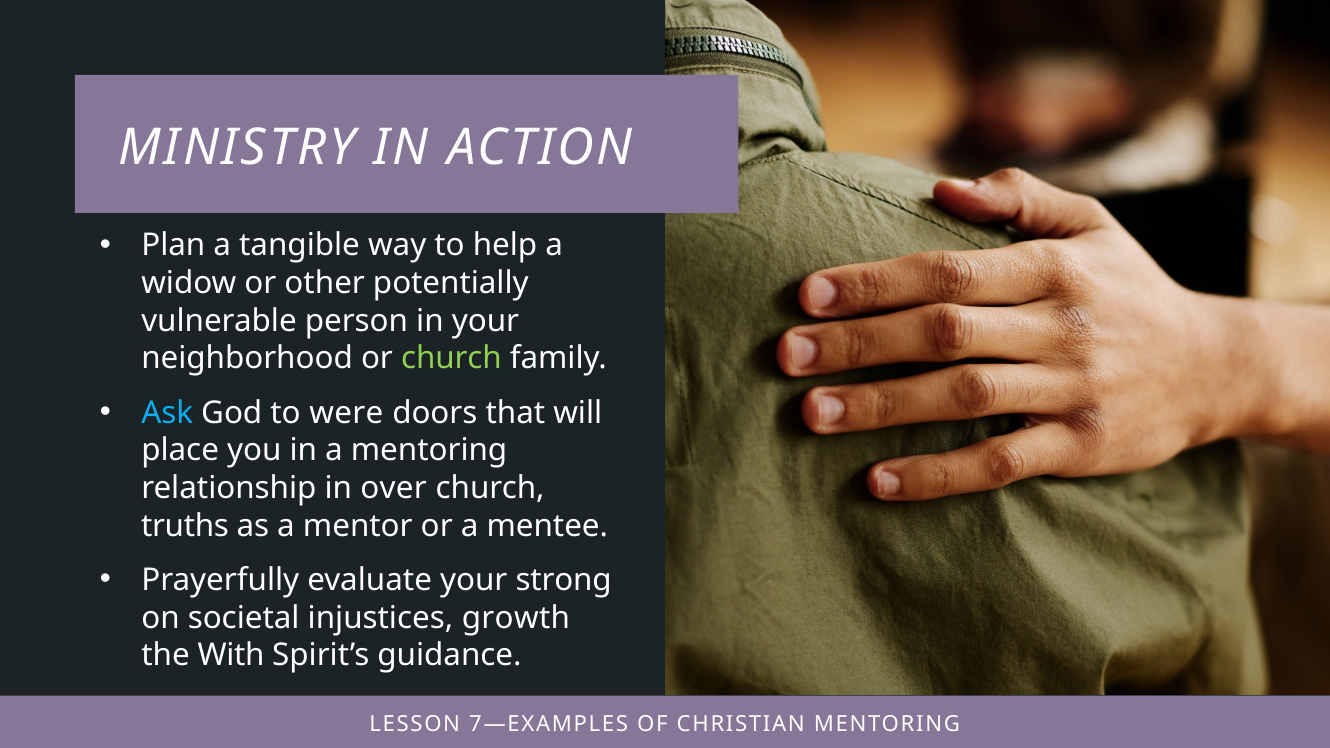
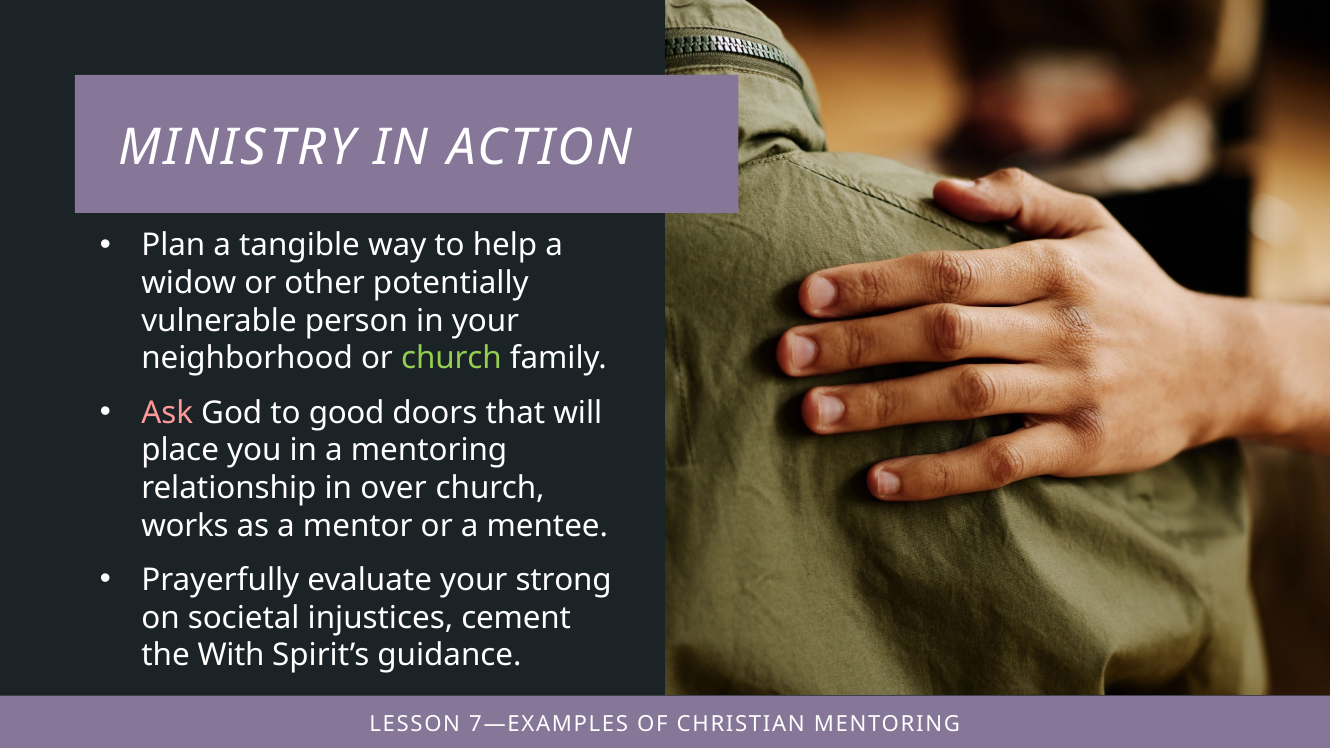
Ask colour: light blue -> pink
were: were -> good
truths: truths -> works
growth: growth -> cement
